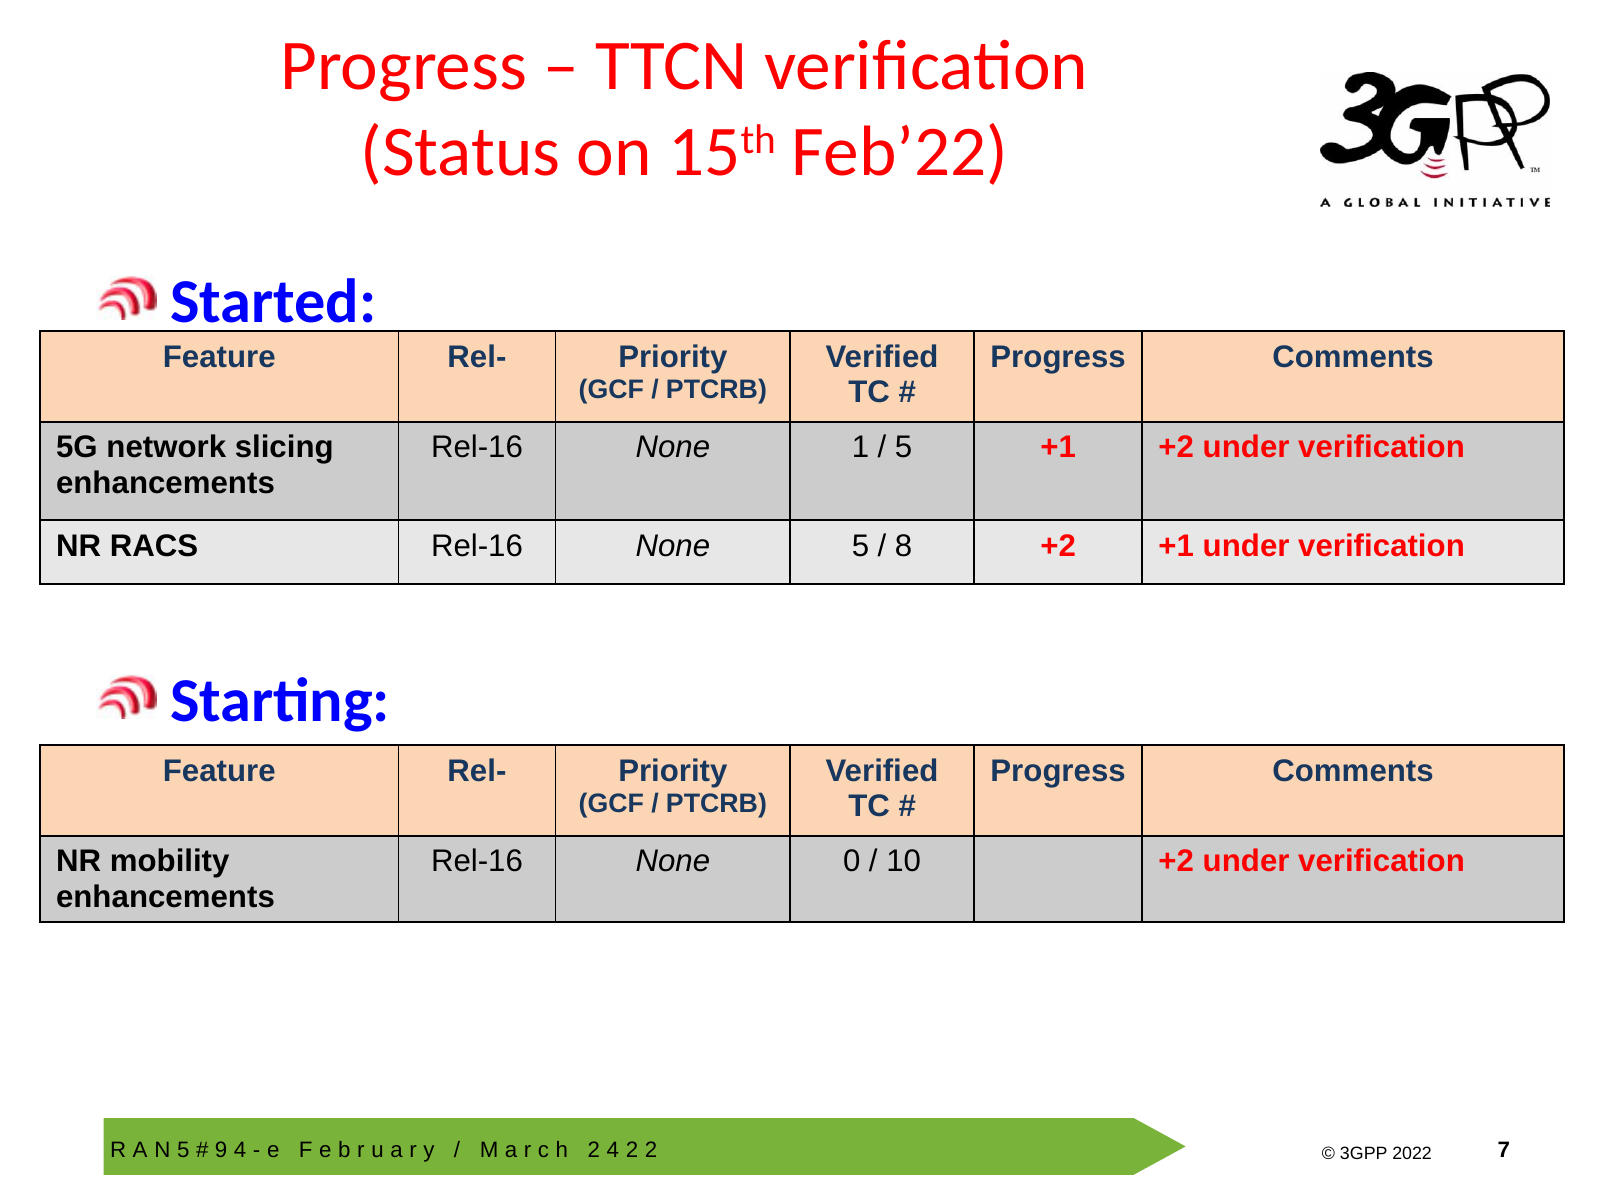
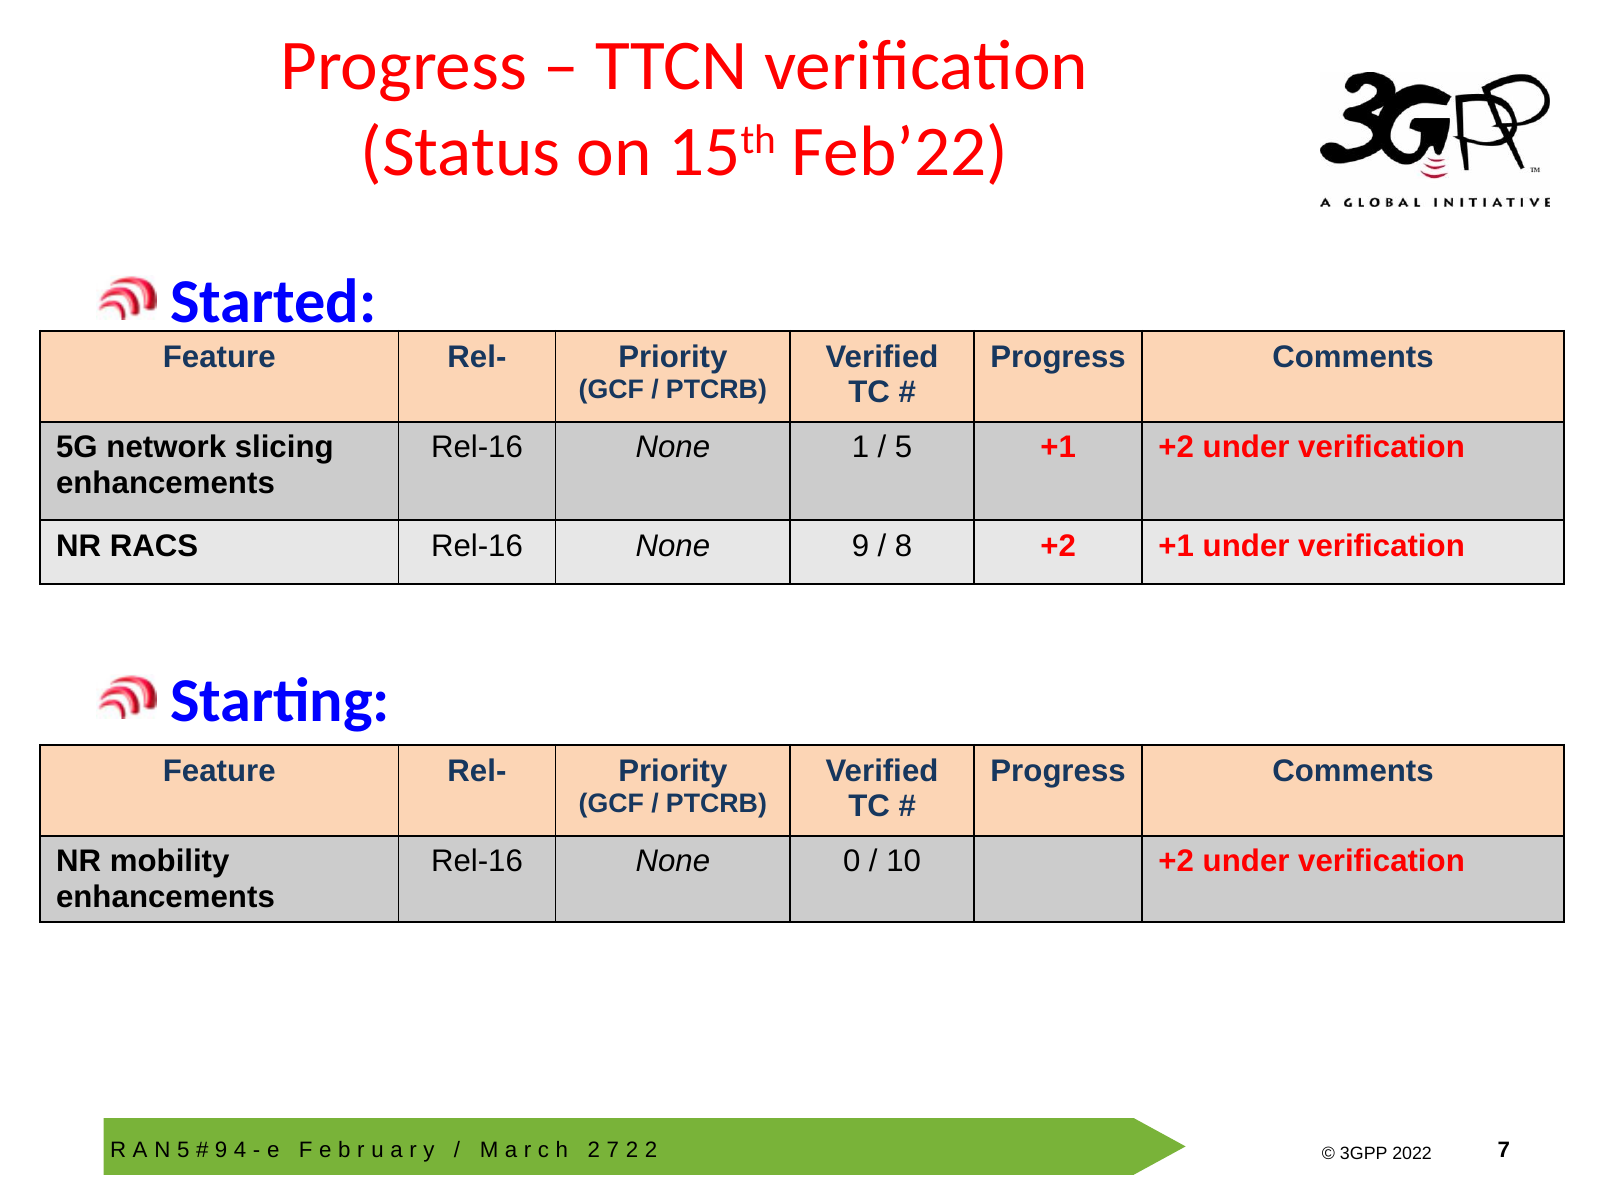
None 5: 5 -> 9
4 at (613, 1150): 4 -> 7
